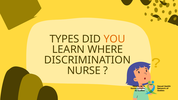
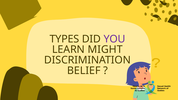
YOU colour: orange -> purple
WHERE: WHERE -> MIGHT
NURSE: NURSE -> BELIEF
